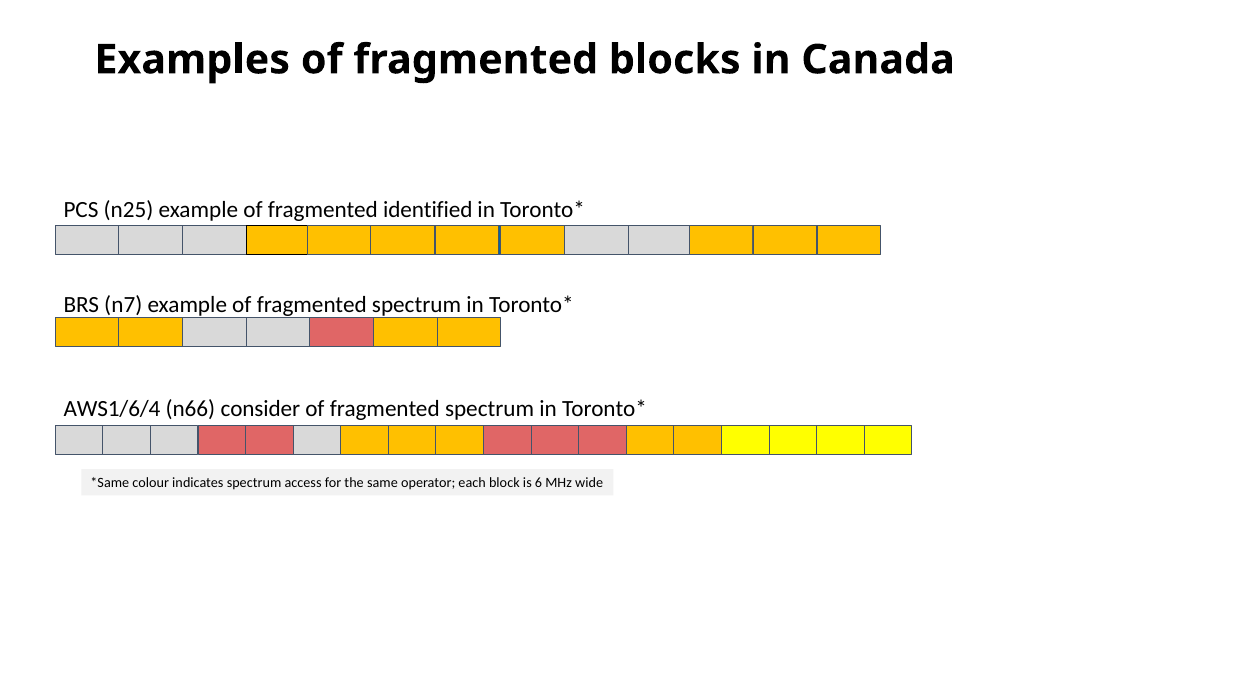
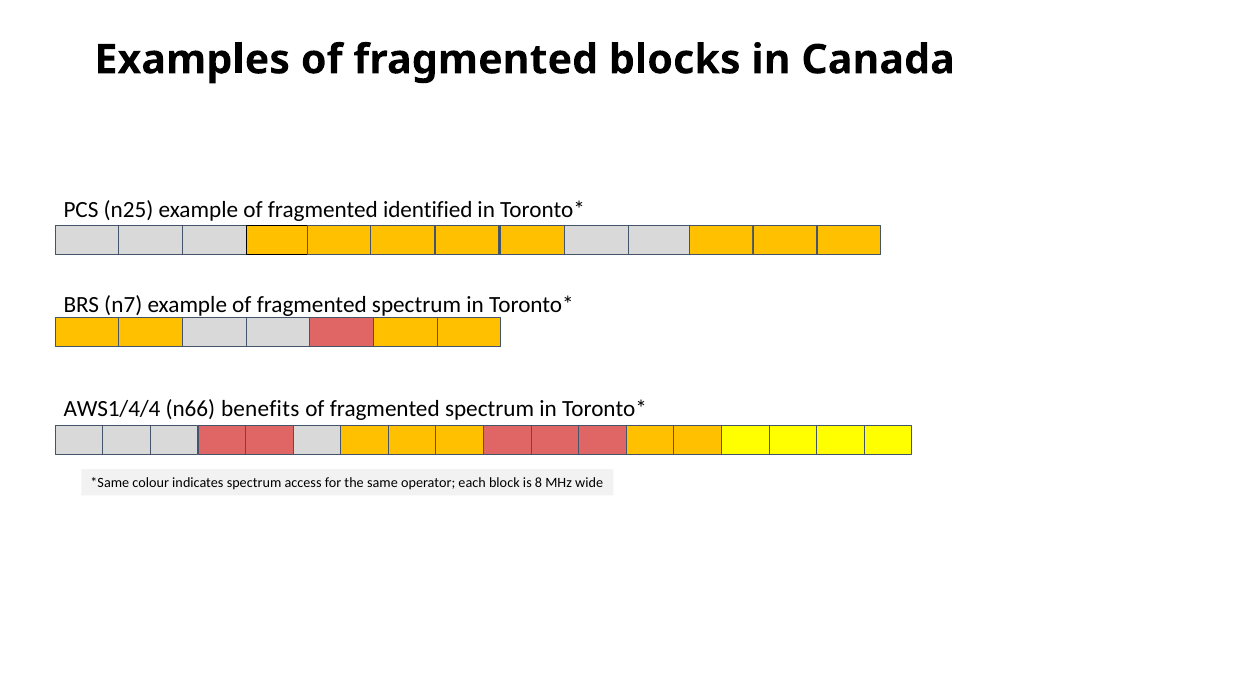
AWS1/6/4: AWS1/6/4 -> AWS1/4/4
consider: consider -> benefits
6: 6 -> 8
